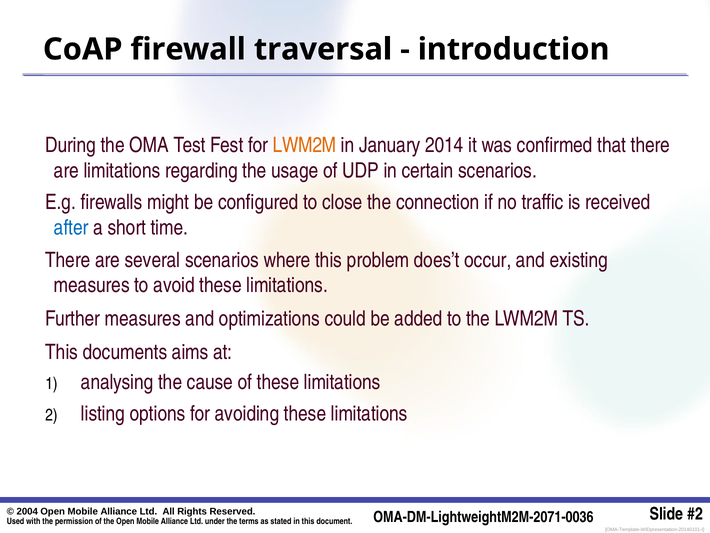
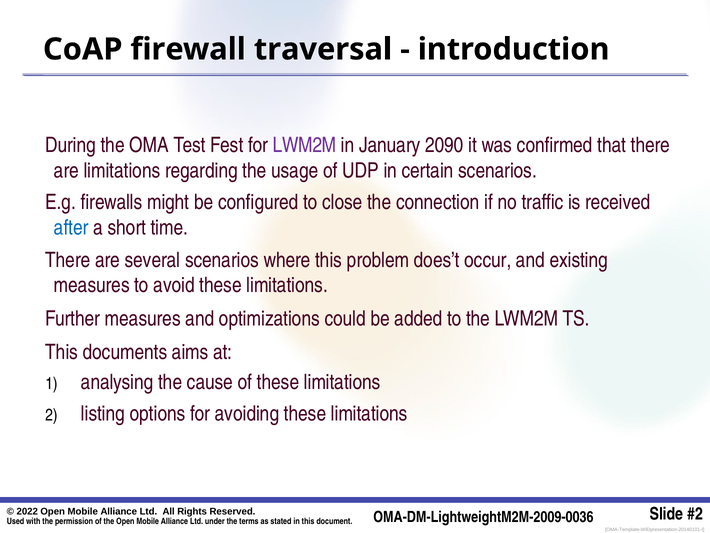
LWM2M at (305, 145) colour: orange -> purple
2014: 2014 -> 2090
2004: 2004 -> 2022
OMA-DM-LightweightM2M-2071-0036: OMA-DM-LightweightM2M-2071-0036 -> OMA-DM-LightweightM2M-2009-0036
